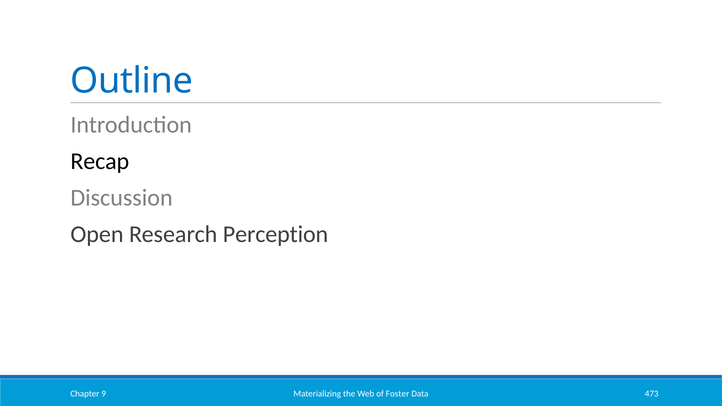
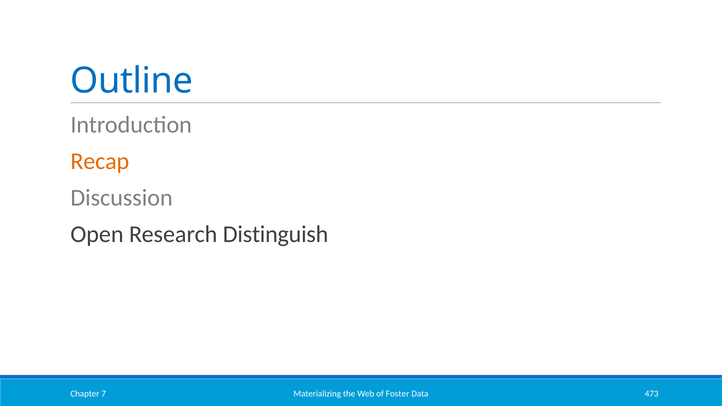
Recap colour: black -> orange
Perception: Perception -> Distinguish
9: 9 -> 7
